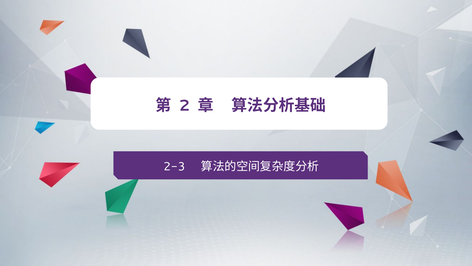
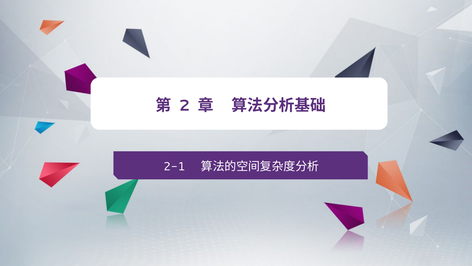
2-3: 2-3 -> 2-1
